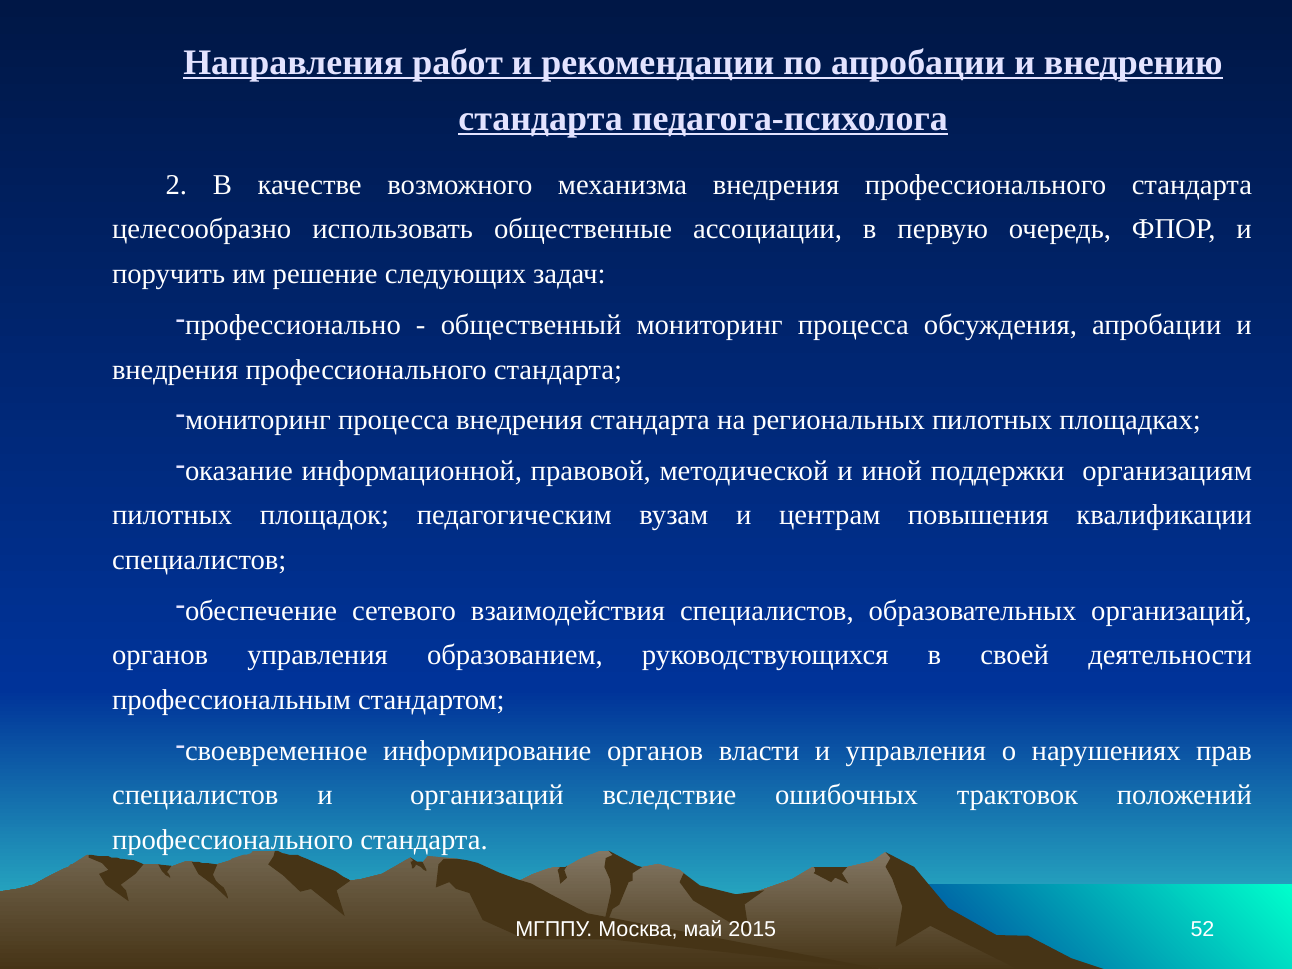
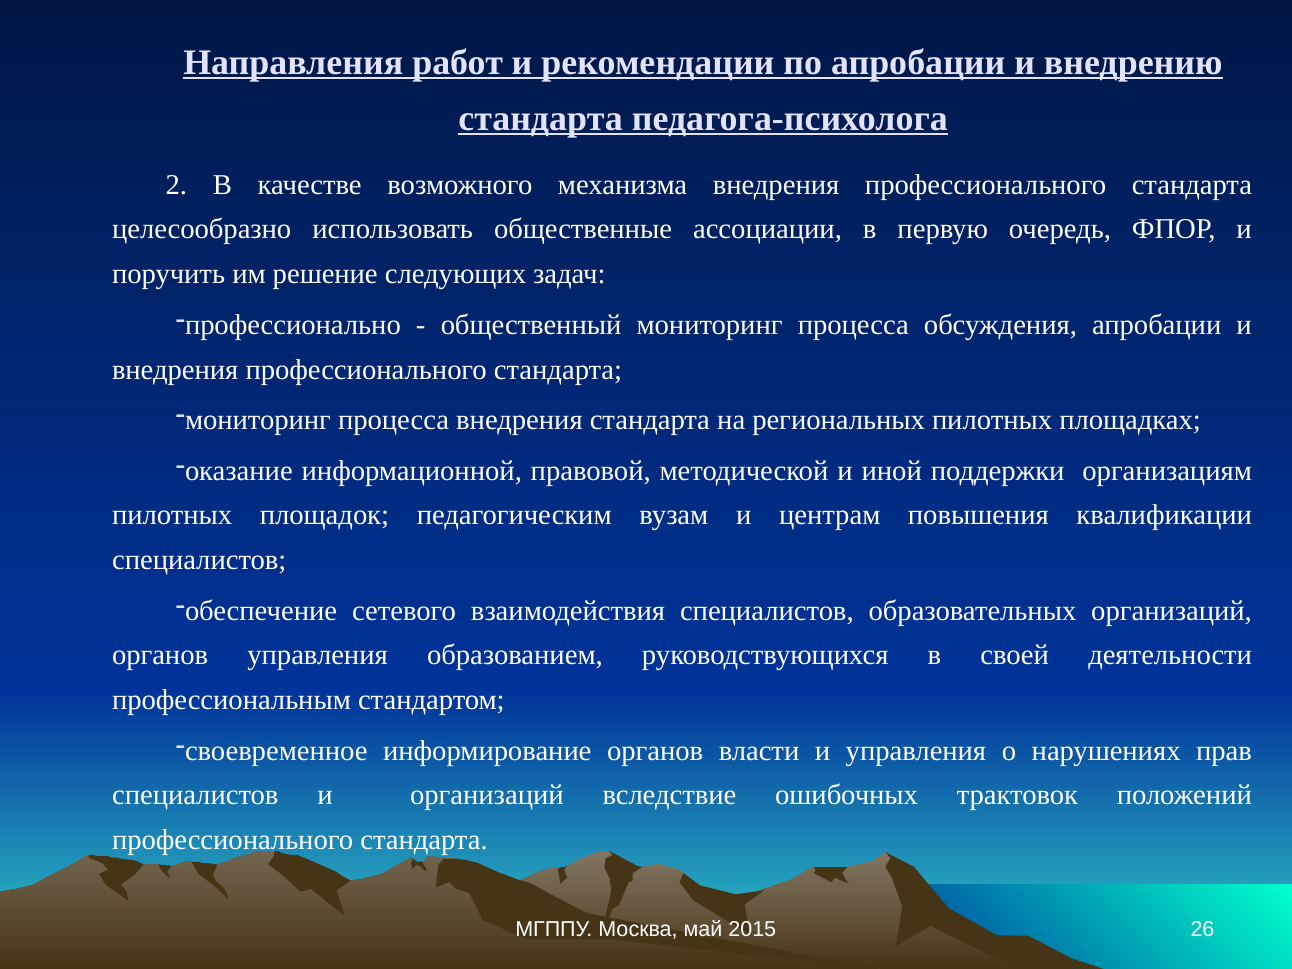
52: 52 -> 26
